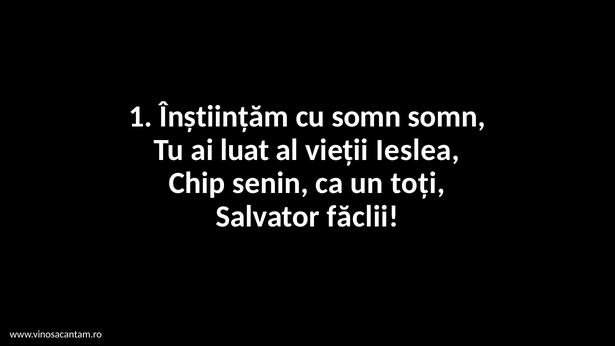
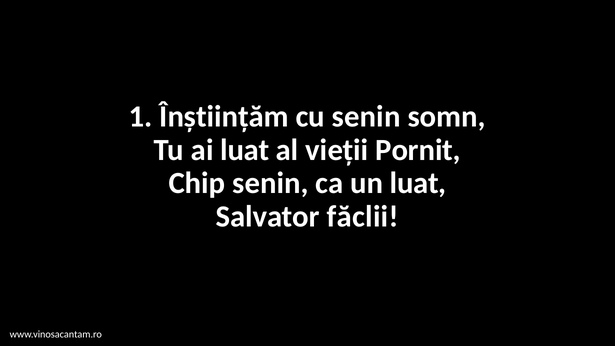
cu somn: somn -> senin
Ieslea: Ieslea -> Pornit
un toți: toți -> luat
